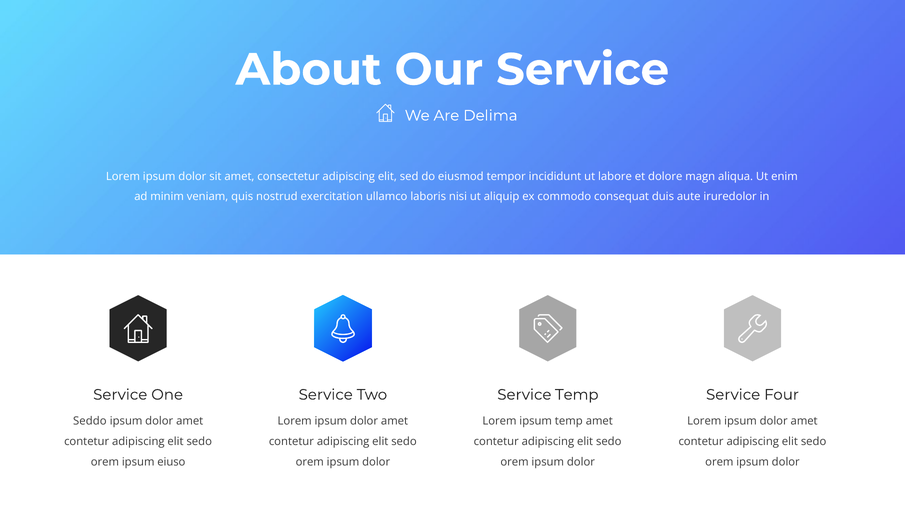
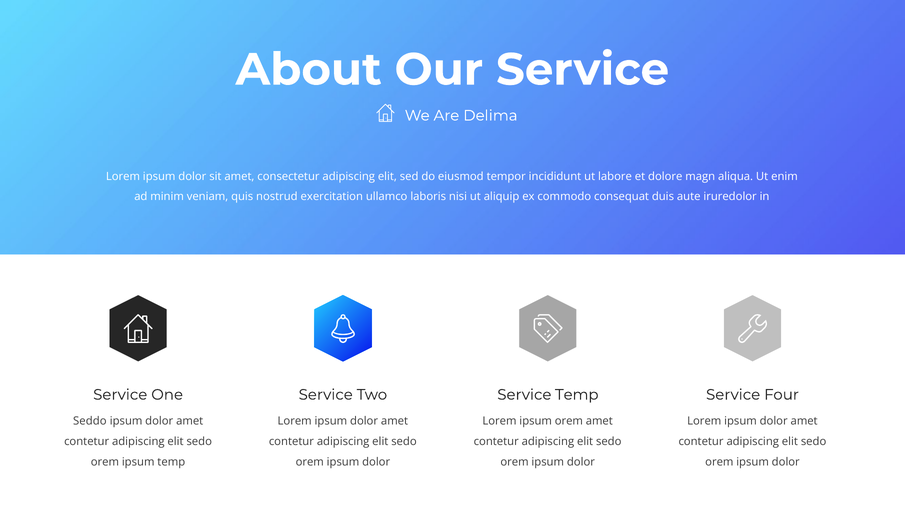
ipsum temp: temp -> orem
ipsum eiuso: eiuso -> temp
